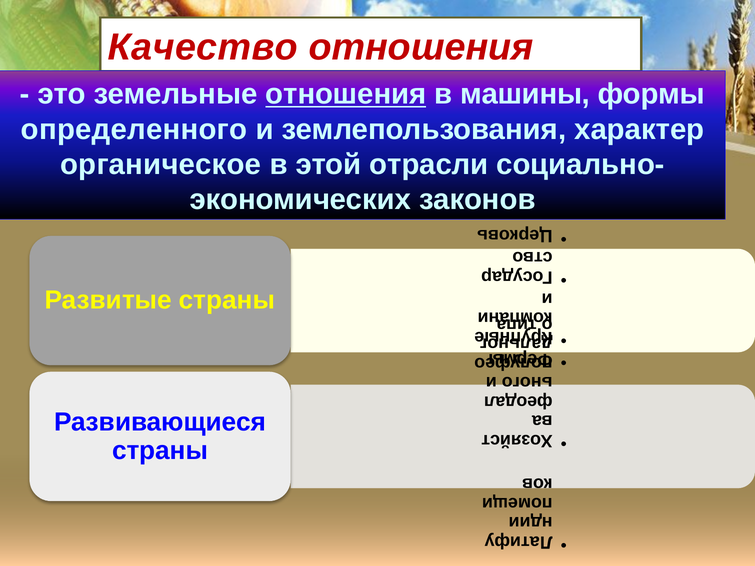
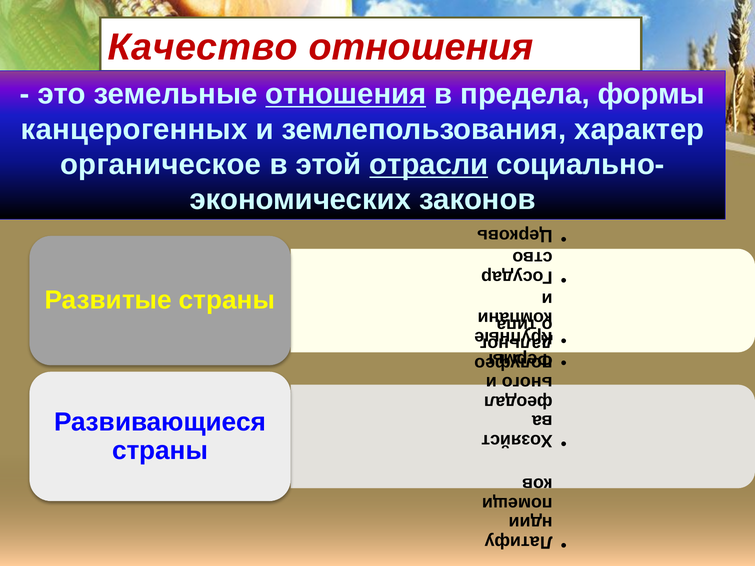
машины: машины -> предела
определенного: определенного -> канцерогенных
отрасли underline: none -> present
